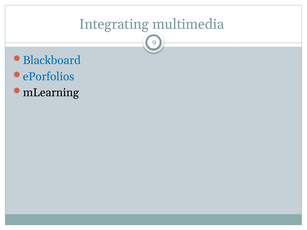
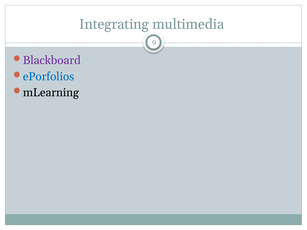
Blackboard colour: blue -> purple
